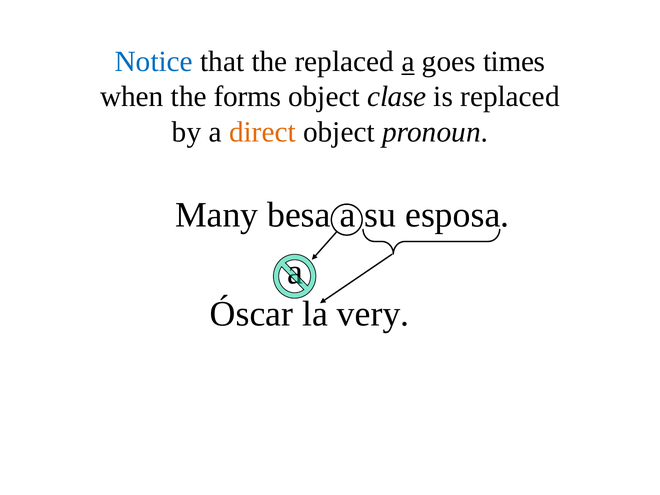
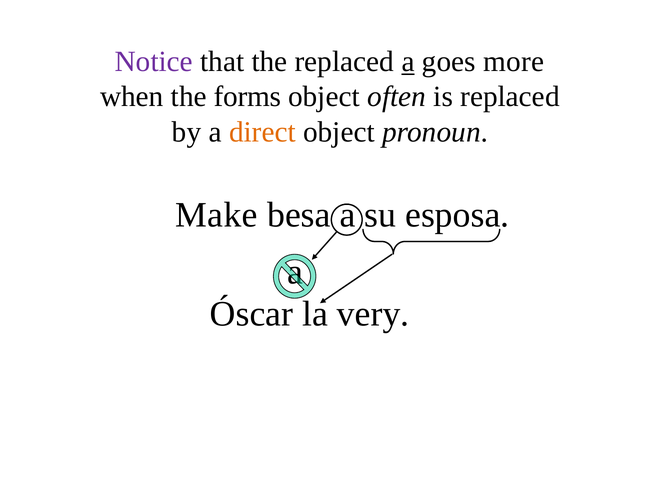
Notice colour: blue -> purple
times: times -> more
clase: clase -> often
Many: Many -> Make
